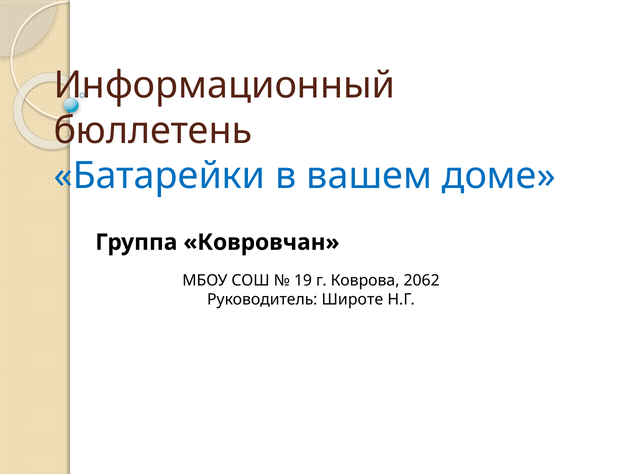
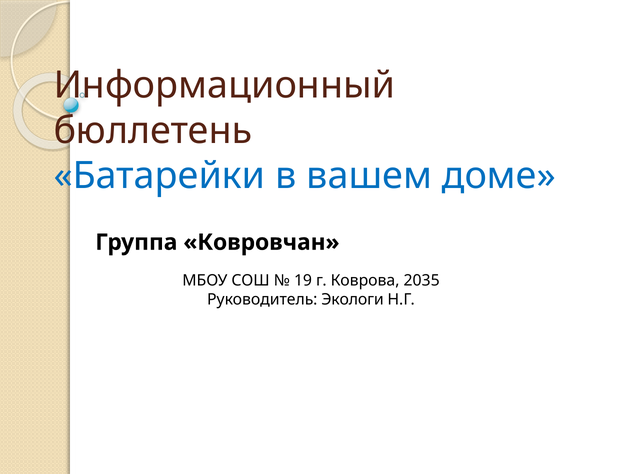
2062: 2062 -> 2035
Широте: Широте -> Экологи
